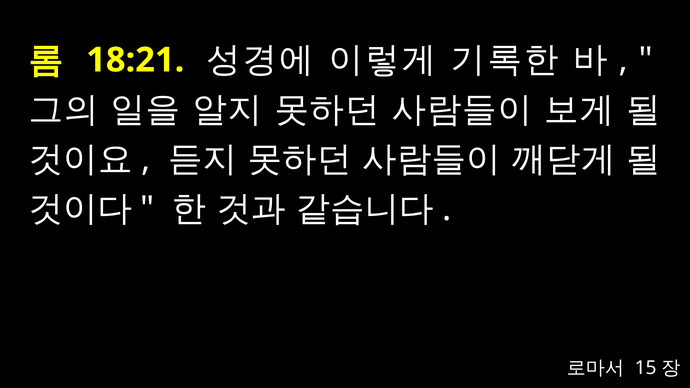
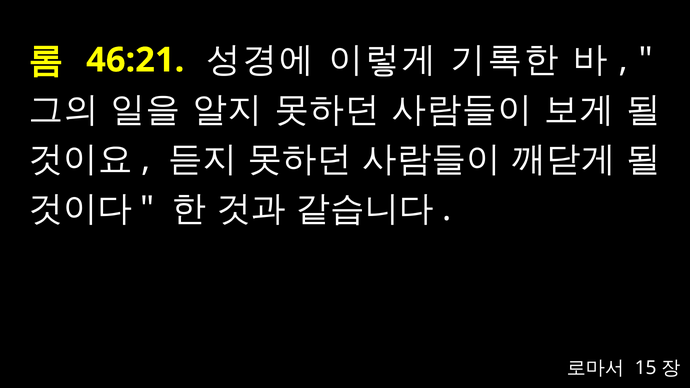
18:21: 18:21 -> 46:21
